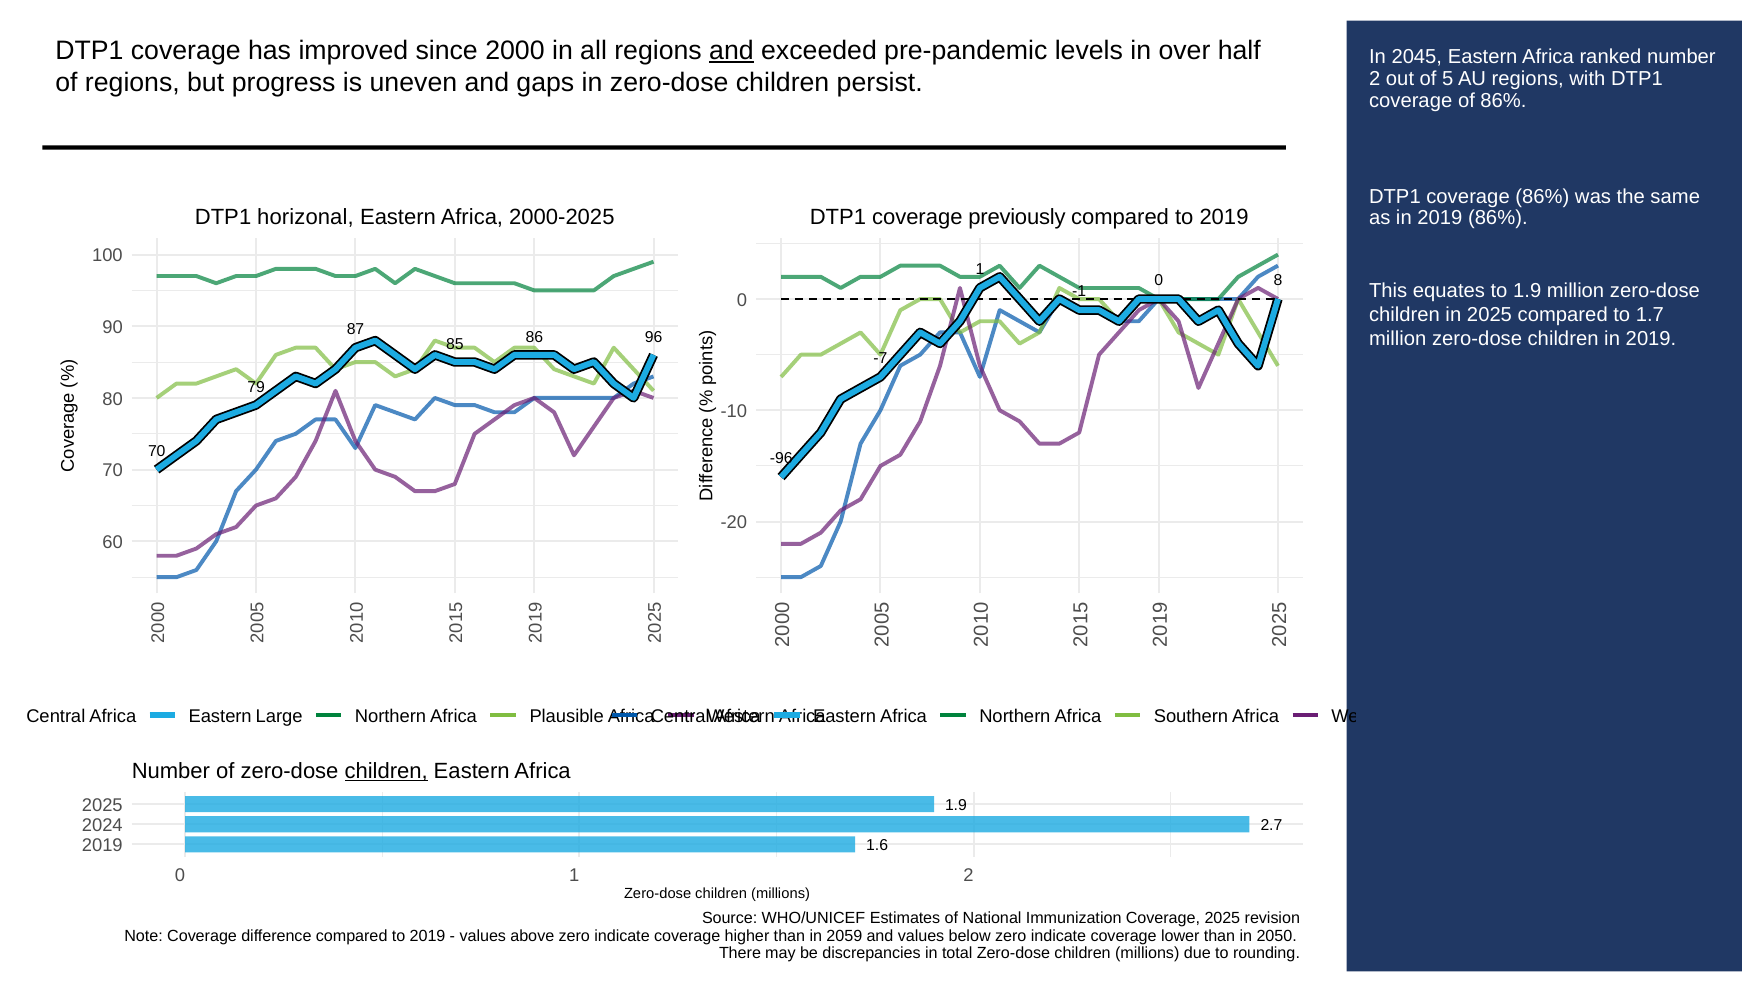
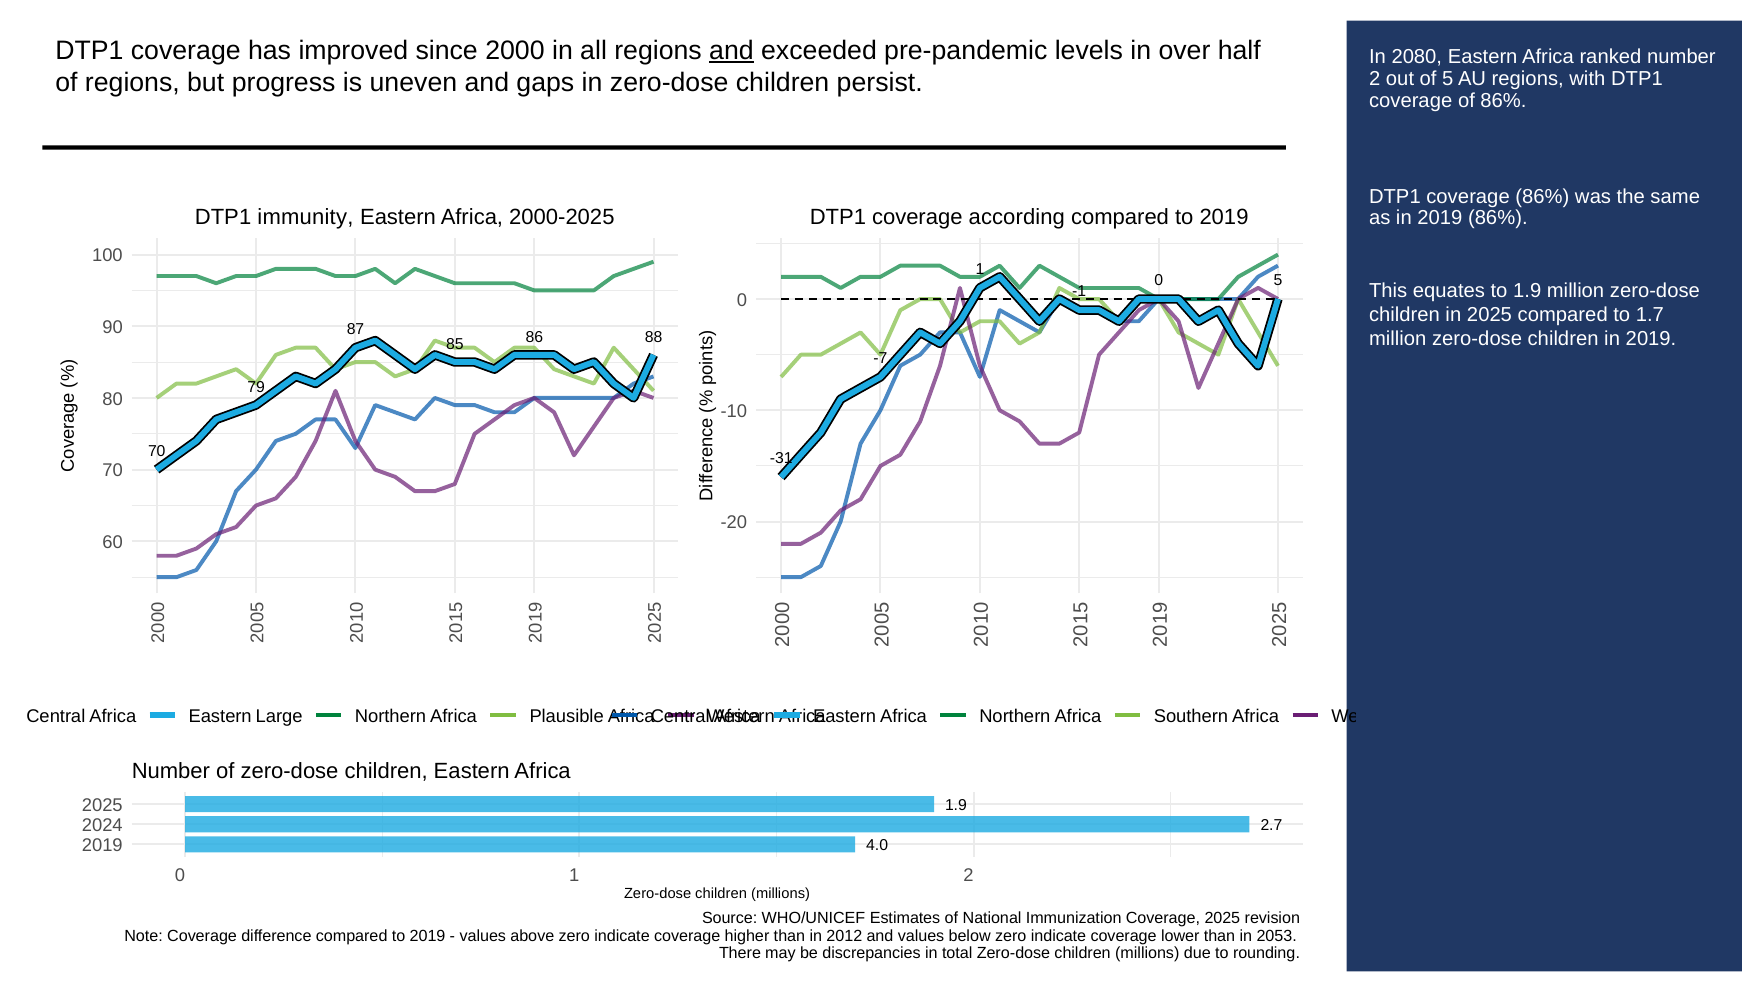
2045: 2045 -> 2080
horizonal: horizonal -> immunity
previously: previously -> according
8 at (1278, 280): 8 -> 5
96: 96 -> 88
-96: -96 -> -31
children at (386, 771) underline: present -> none
1.6: 1.6 -> 4.0
2059: 2059 -> 2012
2050: 2050 -> 2053
